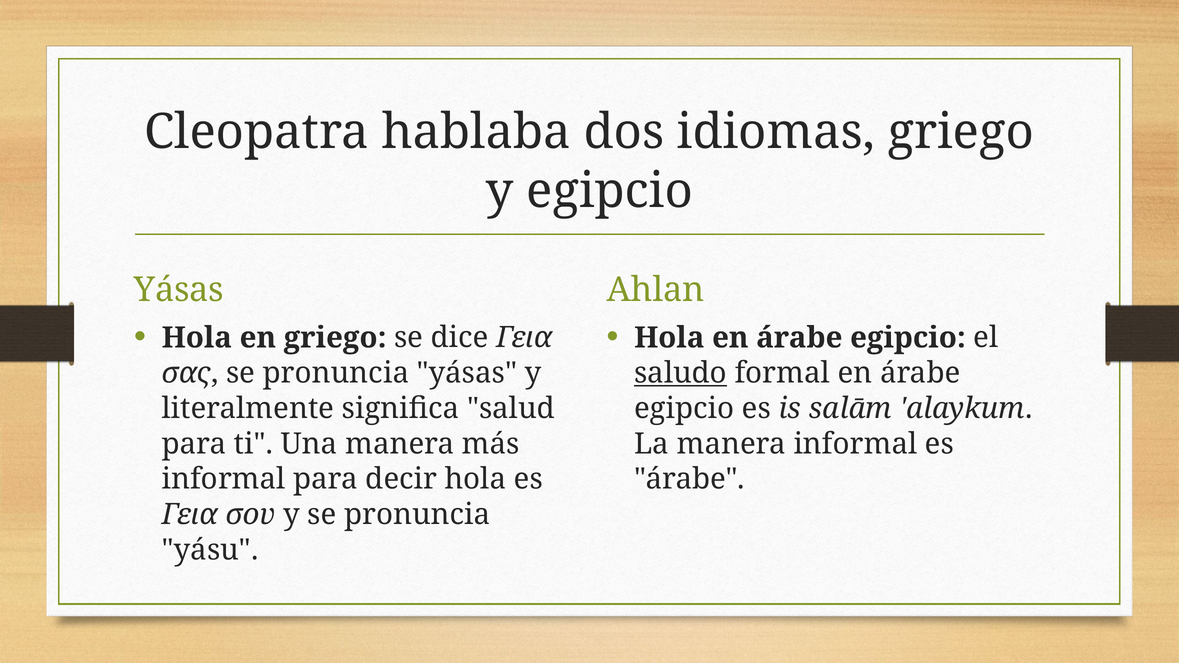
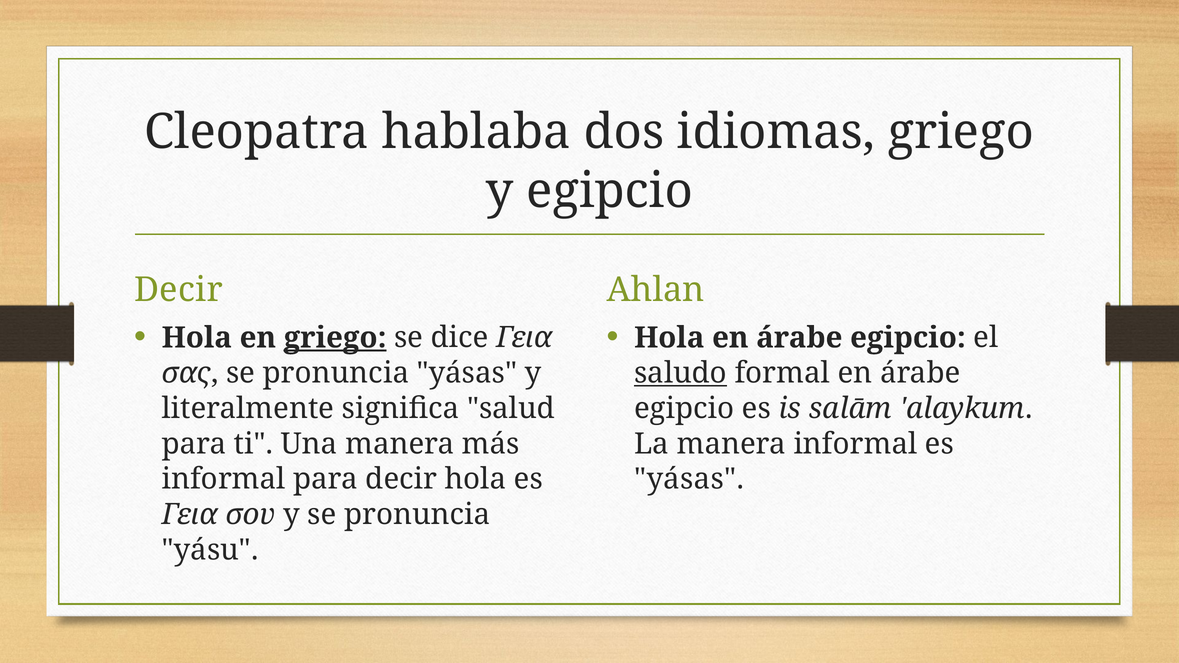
Yásas at (179, 290): Yásas -> Decir
griego at (335, 338) underline: none -> present
árabe at (689, 479): árabe -> yásas
